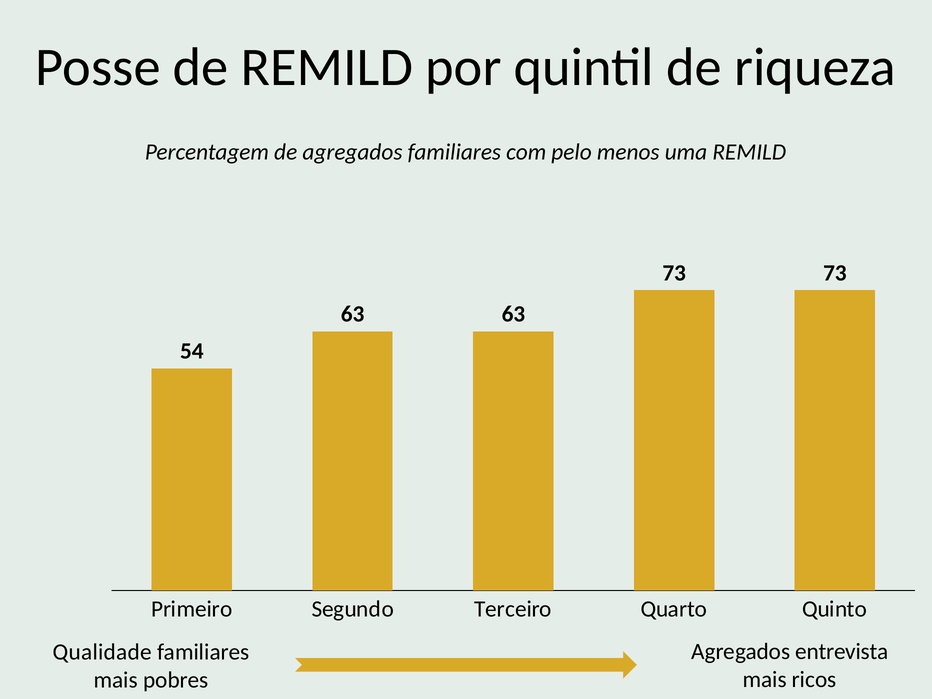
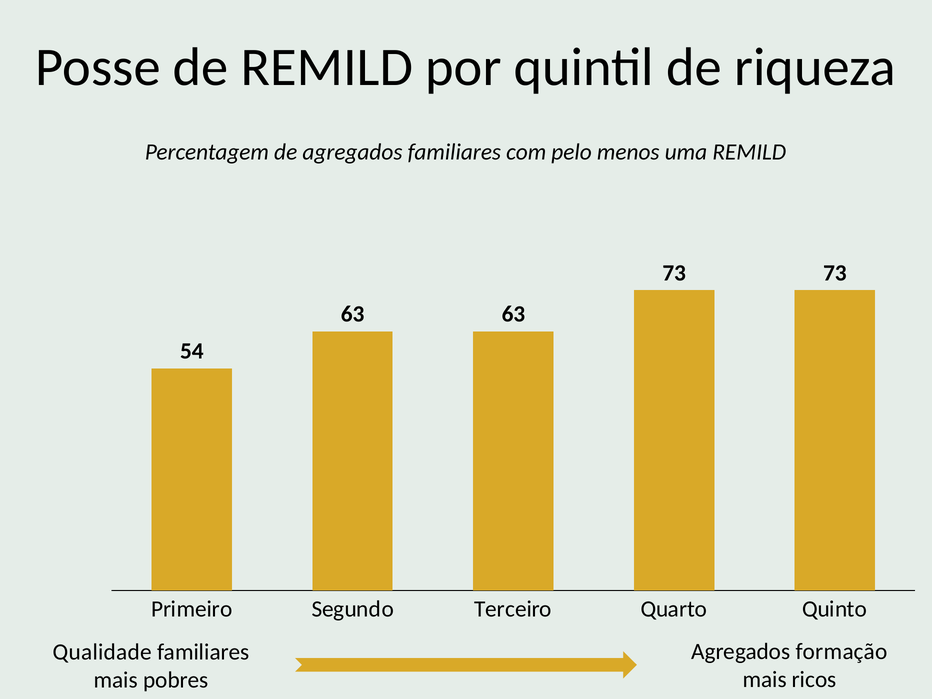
entrevista: entrevista -> formação
